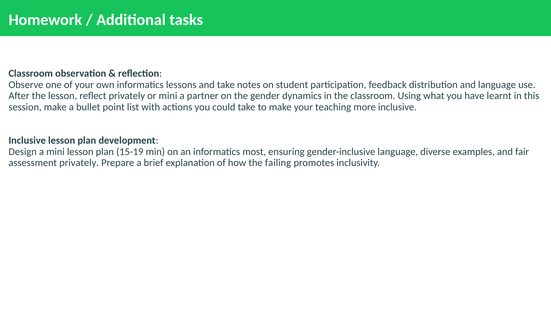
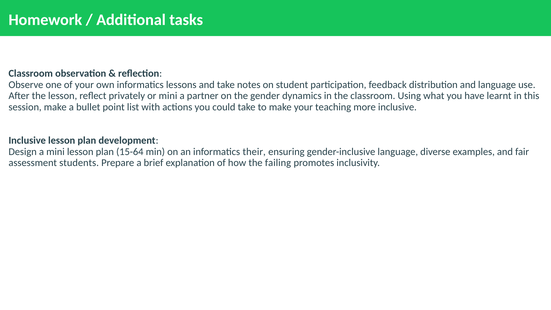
15-19: 15-19 -> 15-64
most: most -> their
assessment privately: privately -> students
